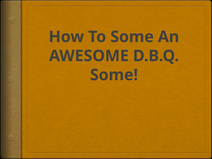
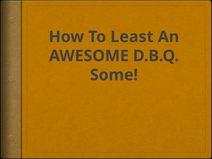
To Some: Some -> Least
